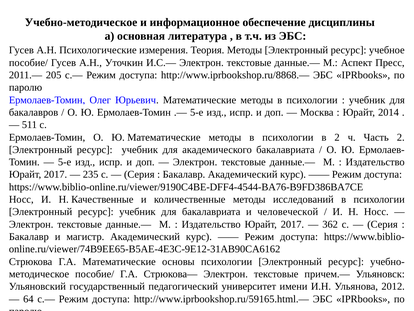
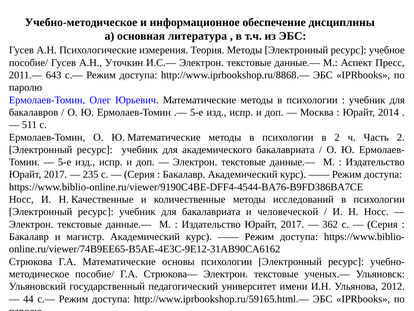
205: 205 -> 643
причем.—: причем.— -> ученых.—
64: 64 -> 44
